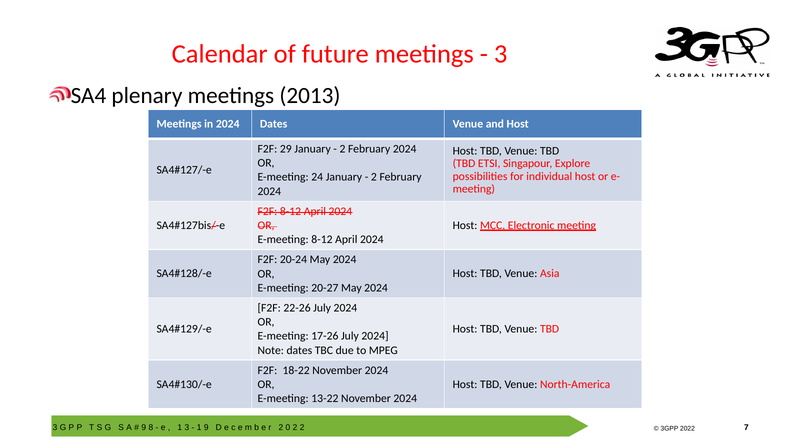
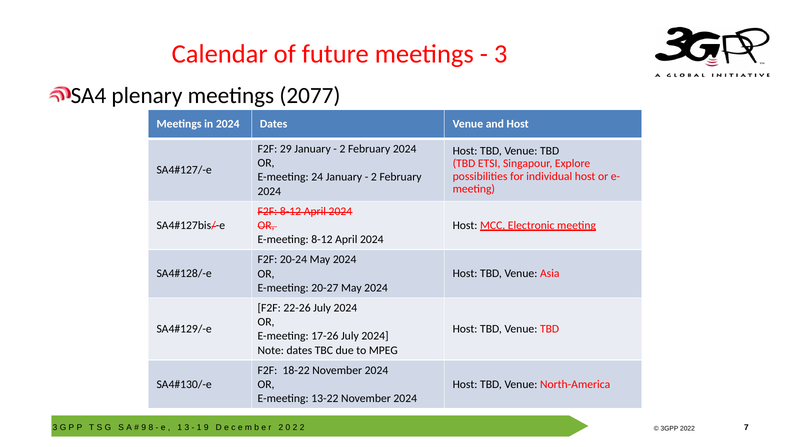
2013: 2013 -> 2077
